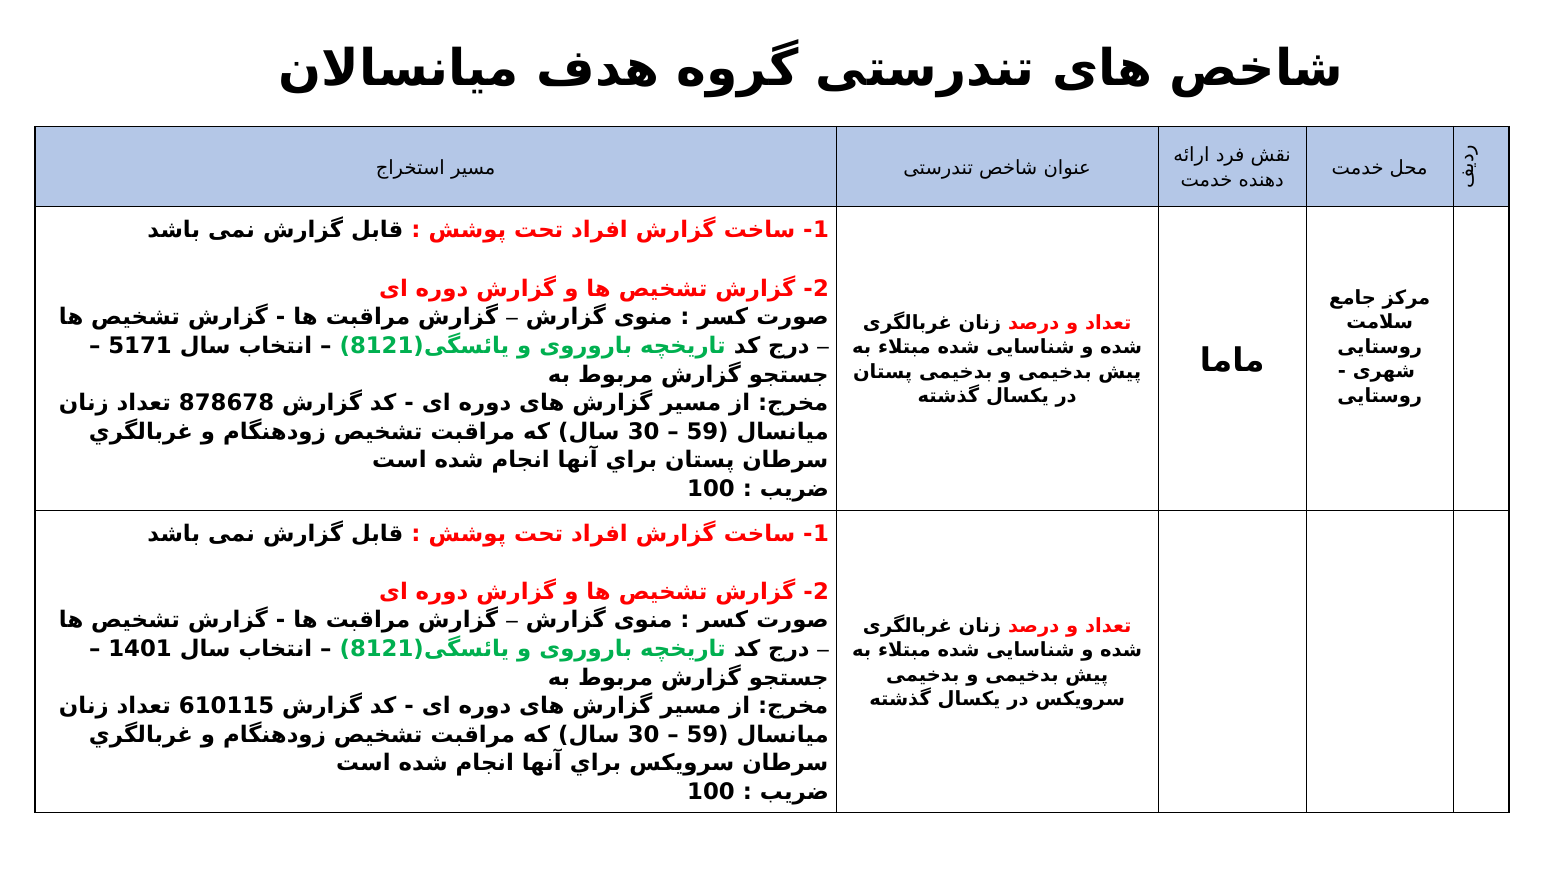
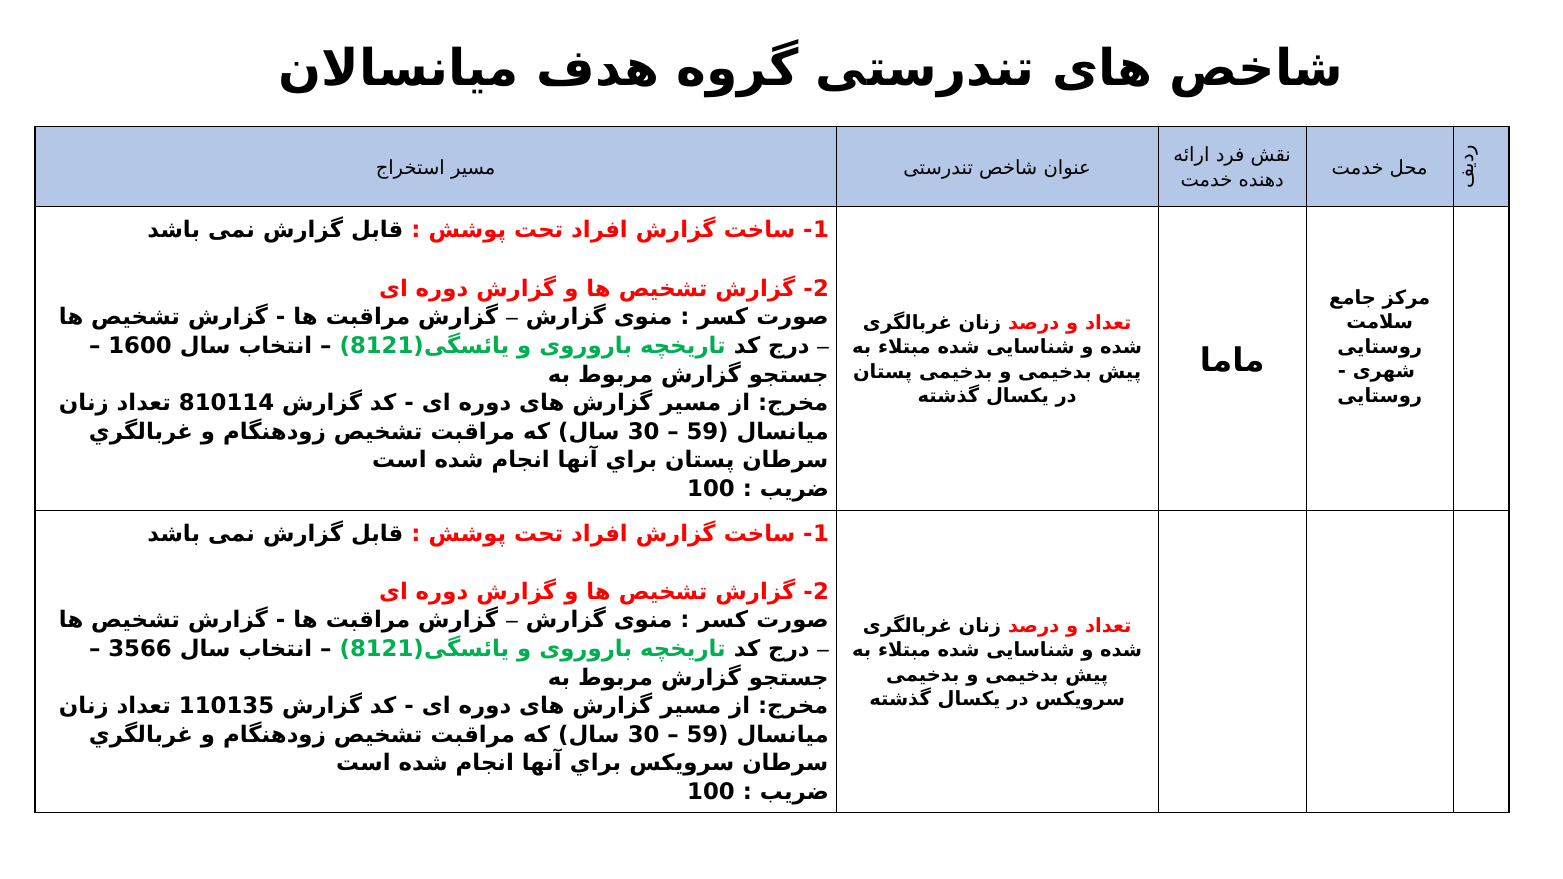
5171: 5171 -> 1600
878678: 878678 -> 810114
1401: 1401 -> 3566
610115: 610115 -> 110135
